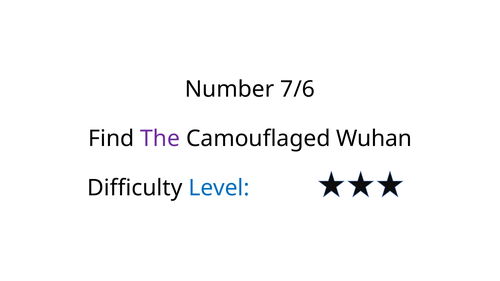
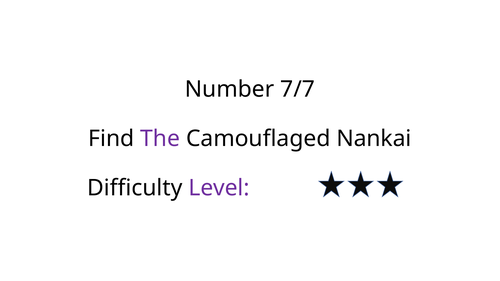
7/6: 7/6 -> 7/7
Wuhan: Wuhan -> Nankai
Level colour: blue -> purple
